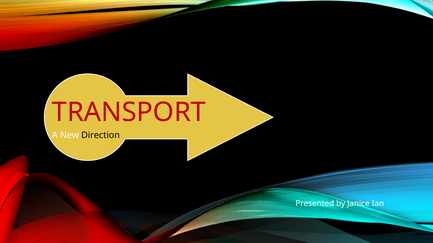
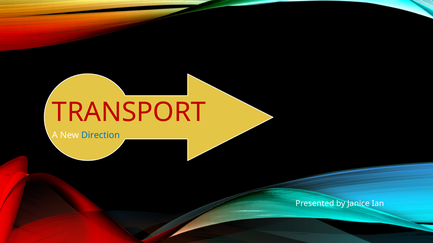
Direction colour: black -> blue
